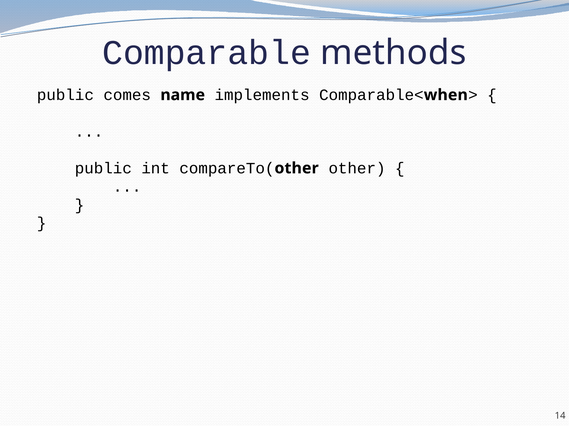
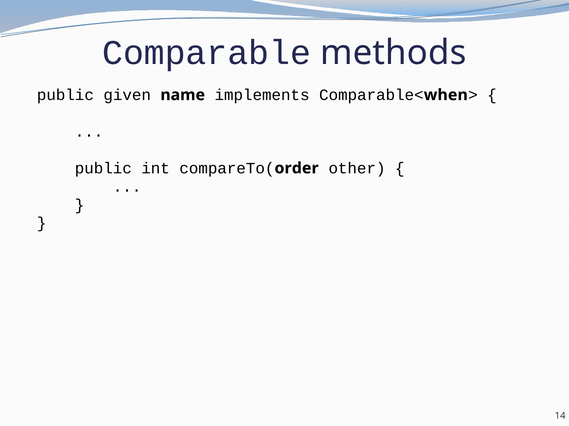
comes: comes -> given
other at (297, 168): other -> order
